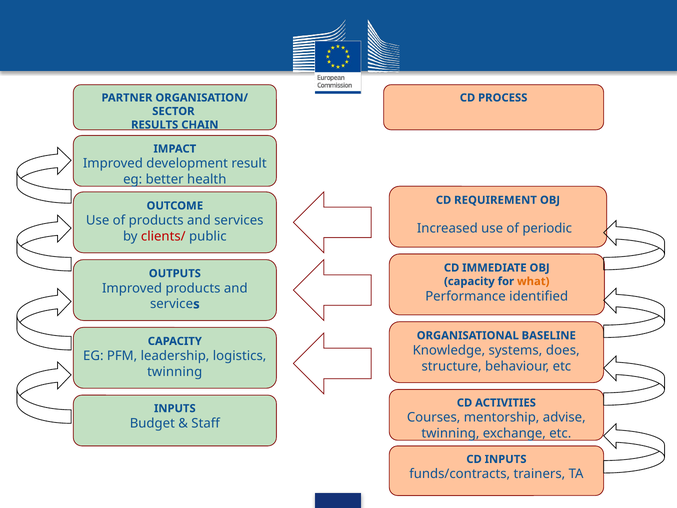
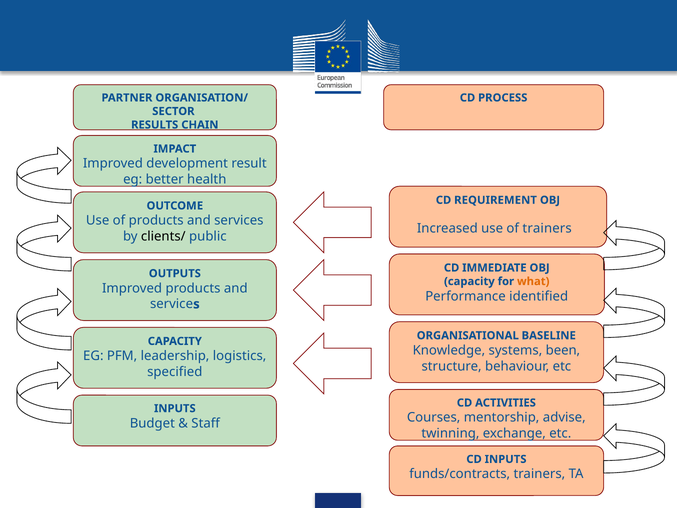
of periodic: periodic -> trainers
clients/ colour: red -> black
does: does -> been
twinning at (175, 372): twinning -> specified
